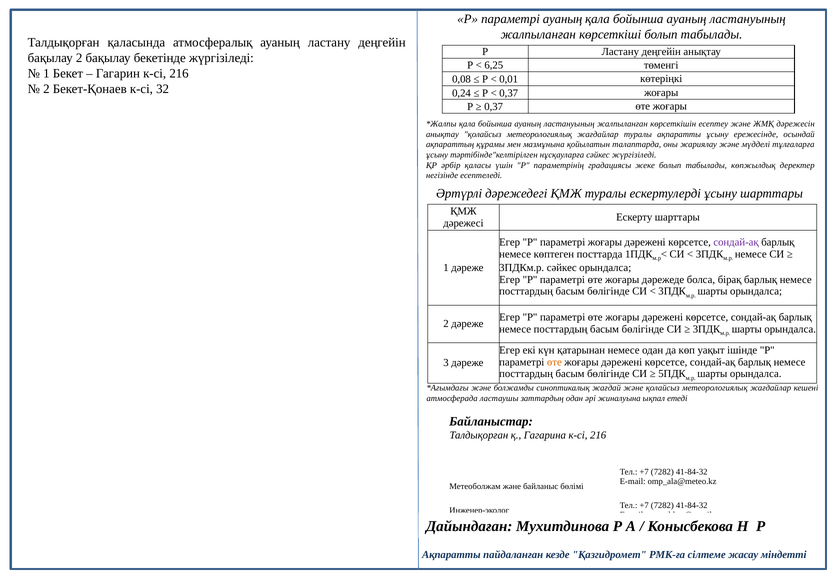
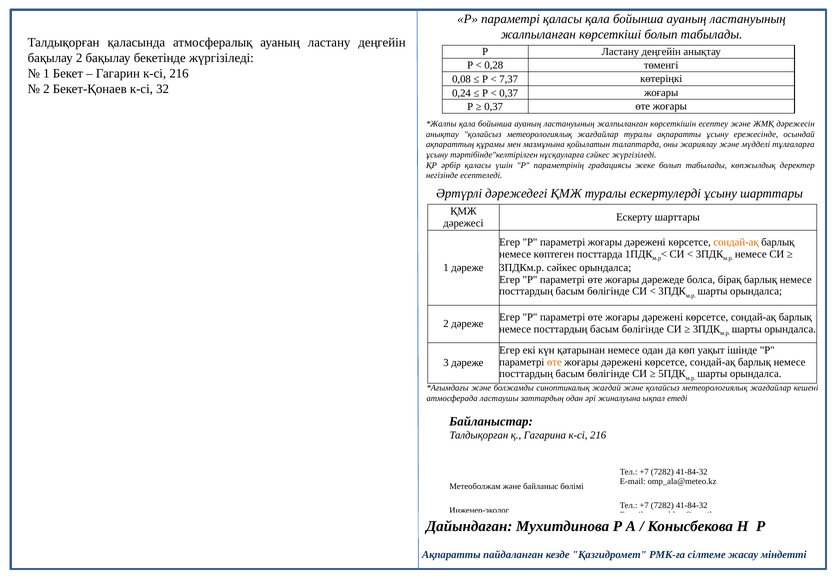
параметрі ауаның: ауаның -> қаласы
6,25: 6,25 -> 0,28
0,01: 0,01 -> 7,37
сондай-ақ at (736, 243) colour: purple -> orange
